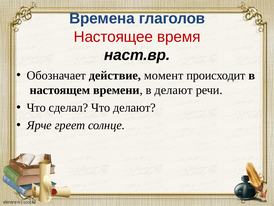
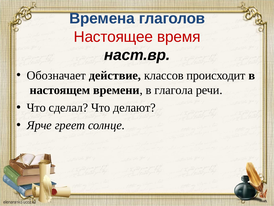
момент: момент -> классов
в делают: делают -> глагола
